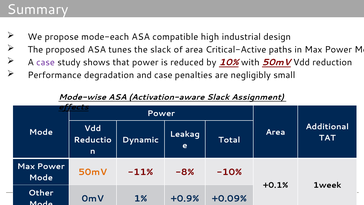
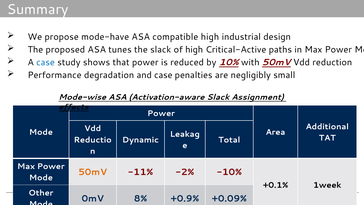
mode-each: mode-each -> mode-have
of area: area -> high
case at (46, 62) colour: purple -> blue
-8%: -8% -> -2%
1%: 1% -> 8%
